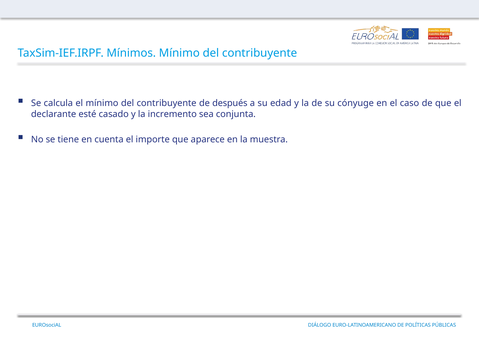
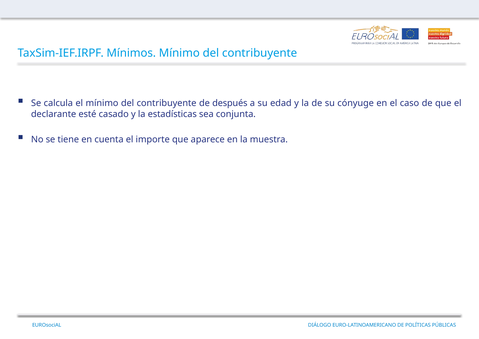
incremento: incremento -> estadísticas
